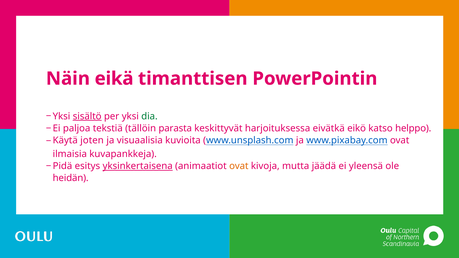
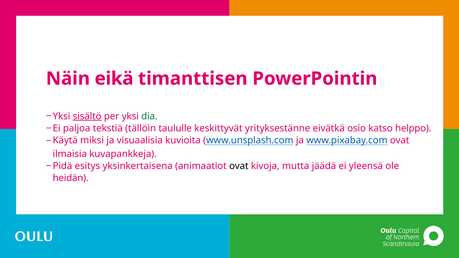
parasta: parasta -> taululle
harjoituksessa: harjoituksessa -> yrityksestänne
eikö: eikö -> osio
joten: joten -> miksi
yksinkertaisena underline: present -> none
ovat at (239, 166) colour: orange -> black
